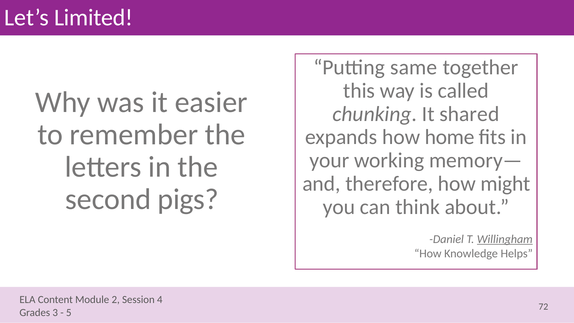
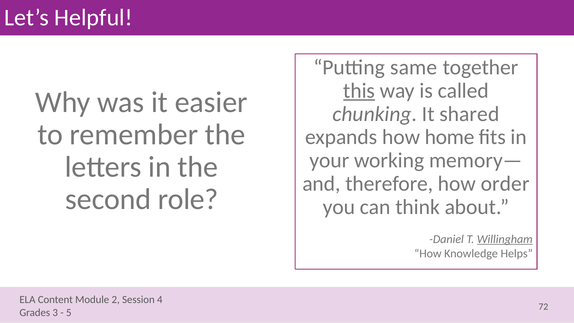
Limited: Limited -> Helpful
this underline: none -> present
might: might -> order
pigs: pigs -> role
